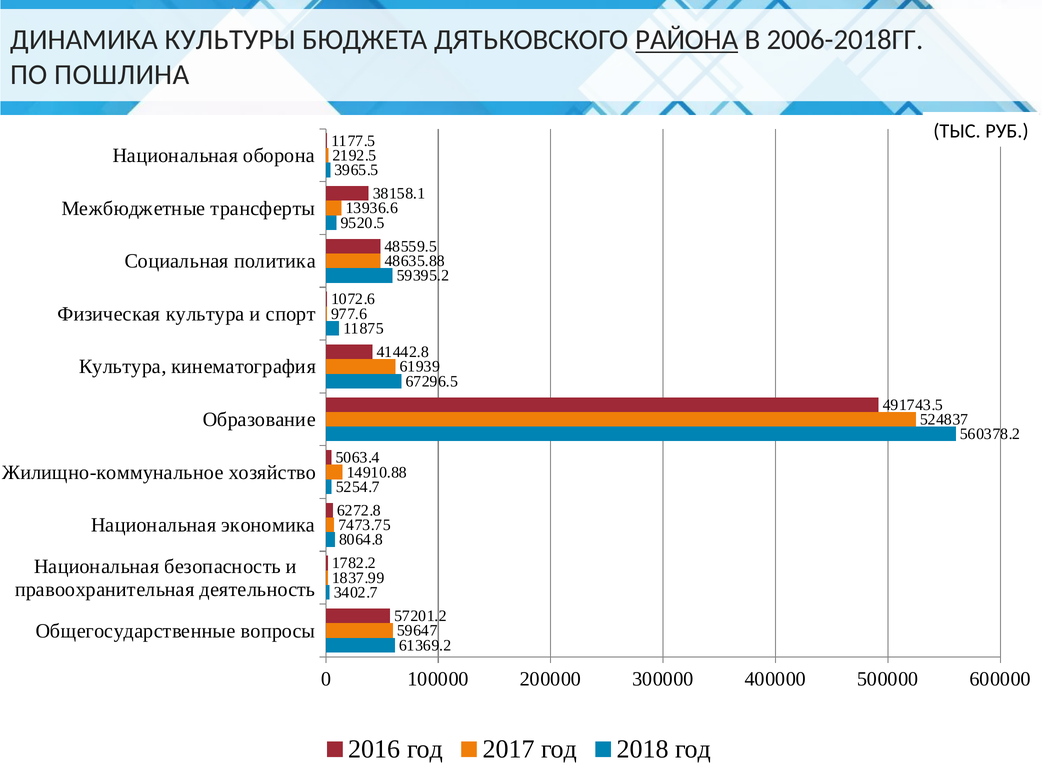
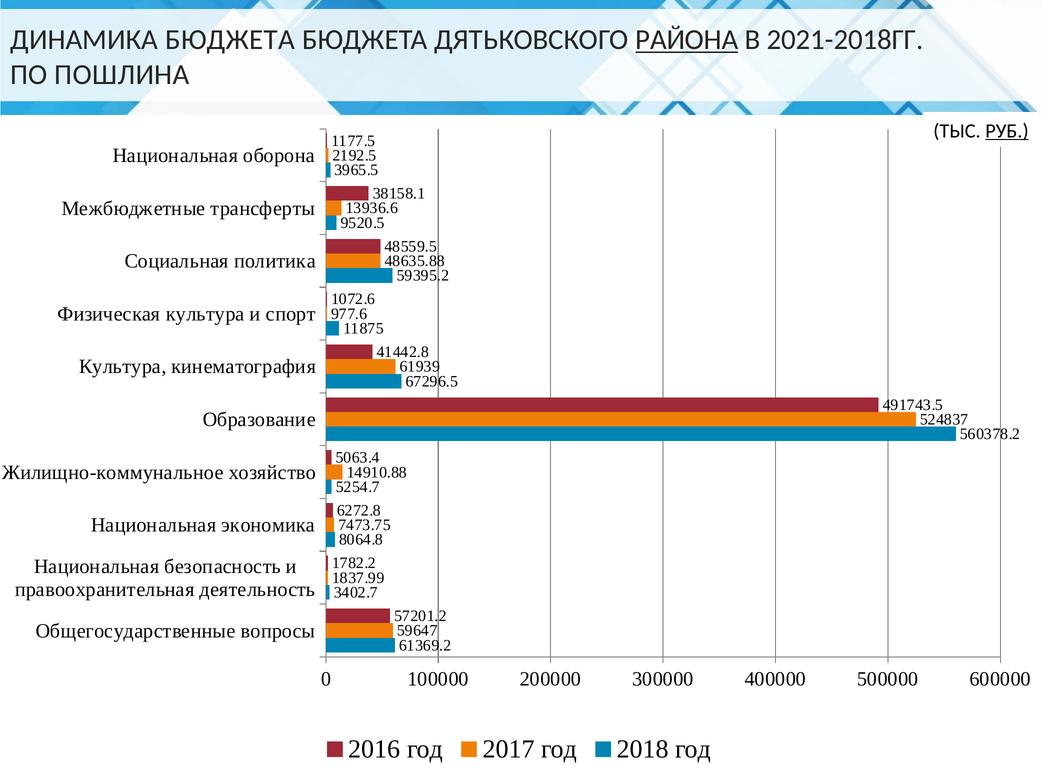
ДИНАМИКА КУЛЬТУРЫ: КУЛЬТУРЫ -> БЮДЖЕТА
2006-2018ГГ: 2006-2018ГГ -> 2021-2018ГГ
РУБ underline: none -> present
